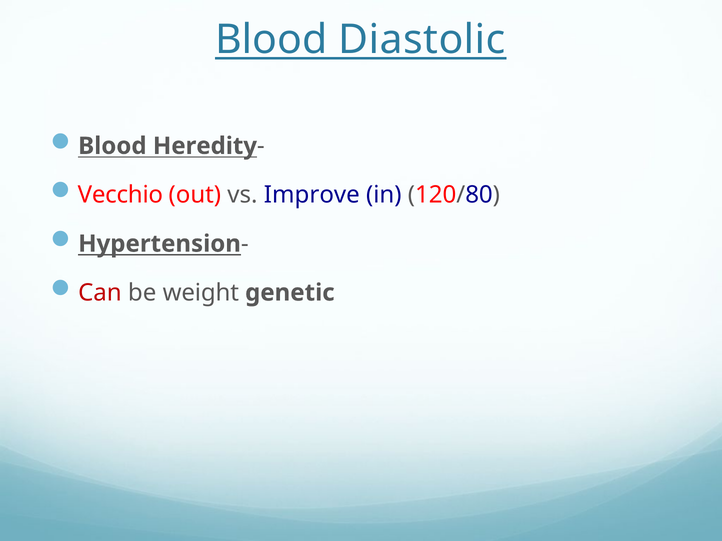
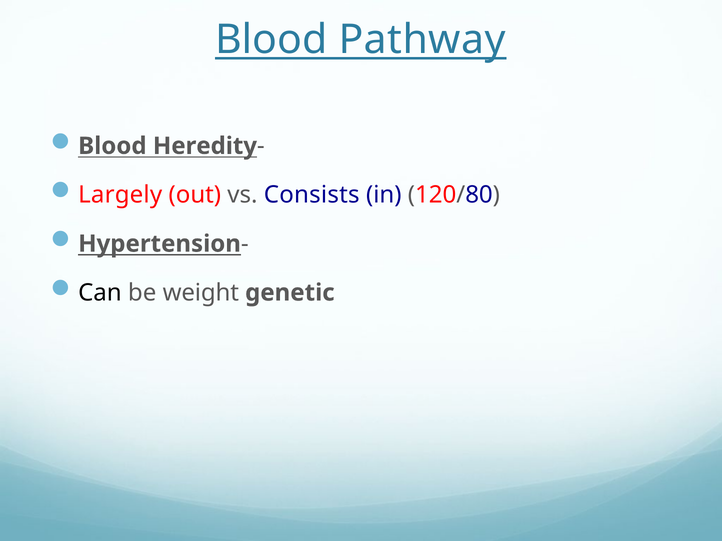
Diastolic: Diastolic -> Pathway
Vecchio: Vecchio -> Largely
Improve: Improve -> Consists
Can colour: red -> black
